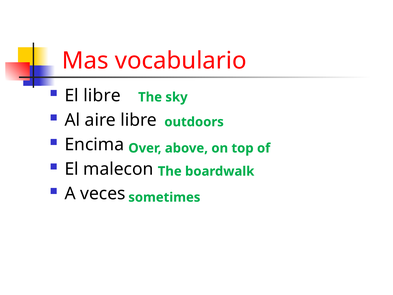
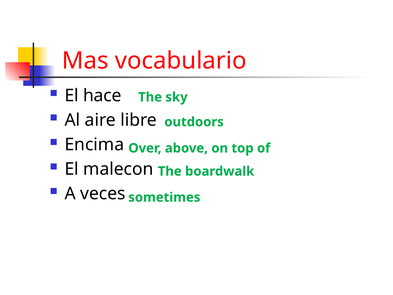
El libre: libre -> hace
